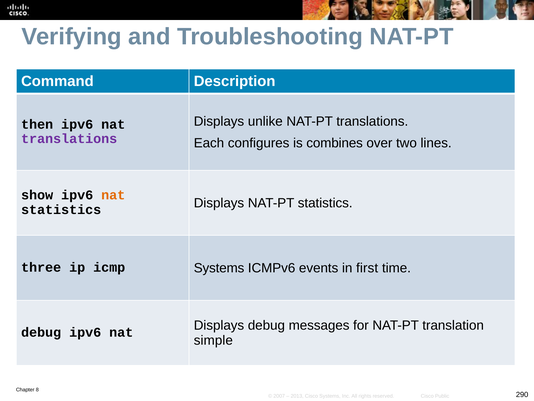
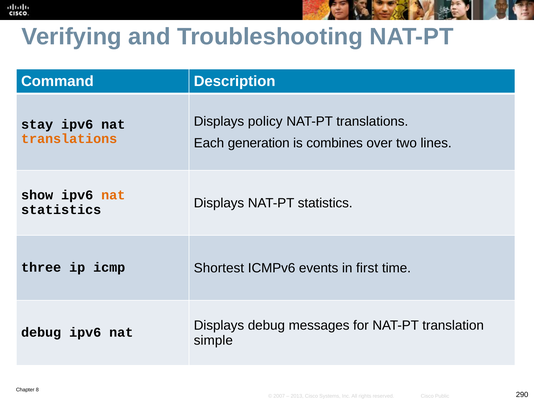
unlike: unlike -> policy
then: then -> stay
translations at (69, 139) colour: purple -> orange
configures: configures -> generation
icmp Systems: Systems -> Shortest
